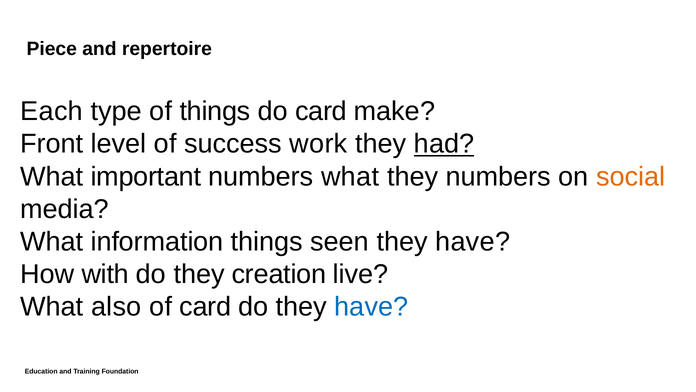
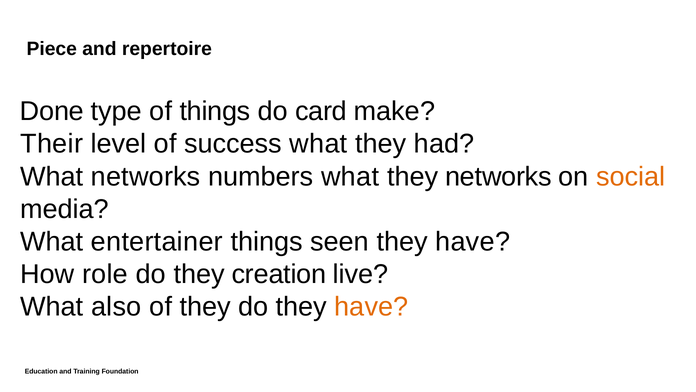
Each: Each -> Done
Front: Front -> Their
success work: work -> what
had underline: present -> none
What important: important -> networks
they numbers: numbers -> networks
information: information -> entertainer
with: with -> role
of card: card -> they
have at (371, 306) colour: blue -> orange
